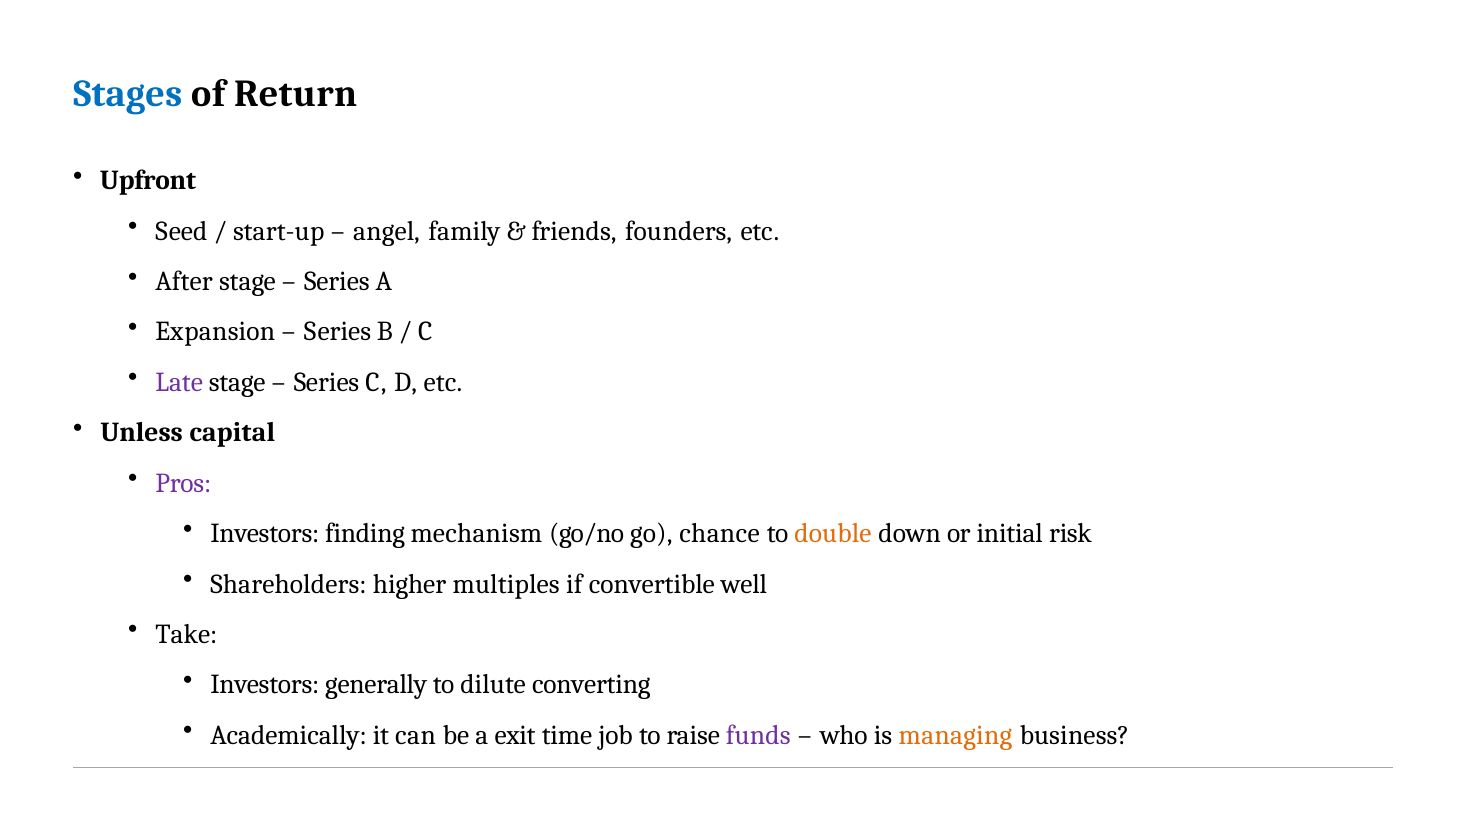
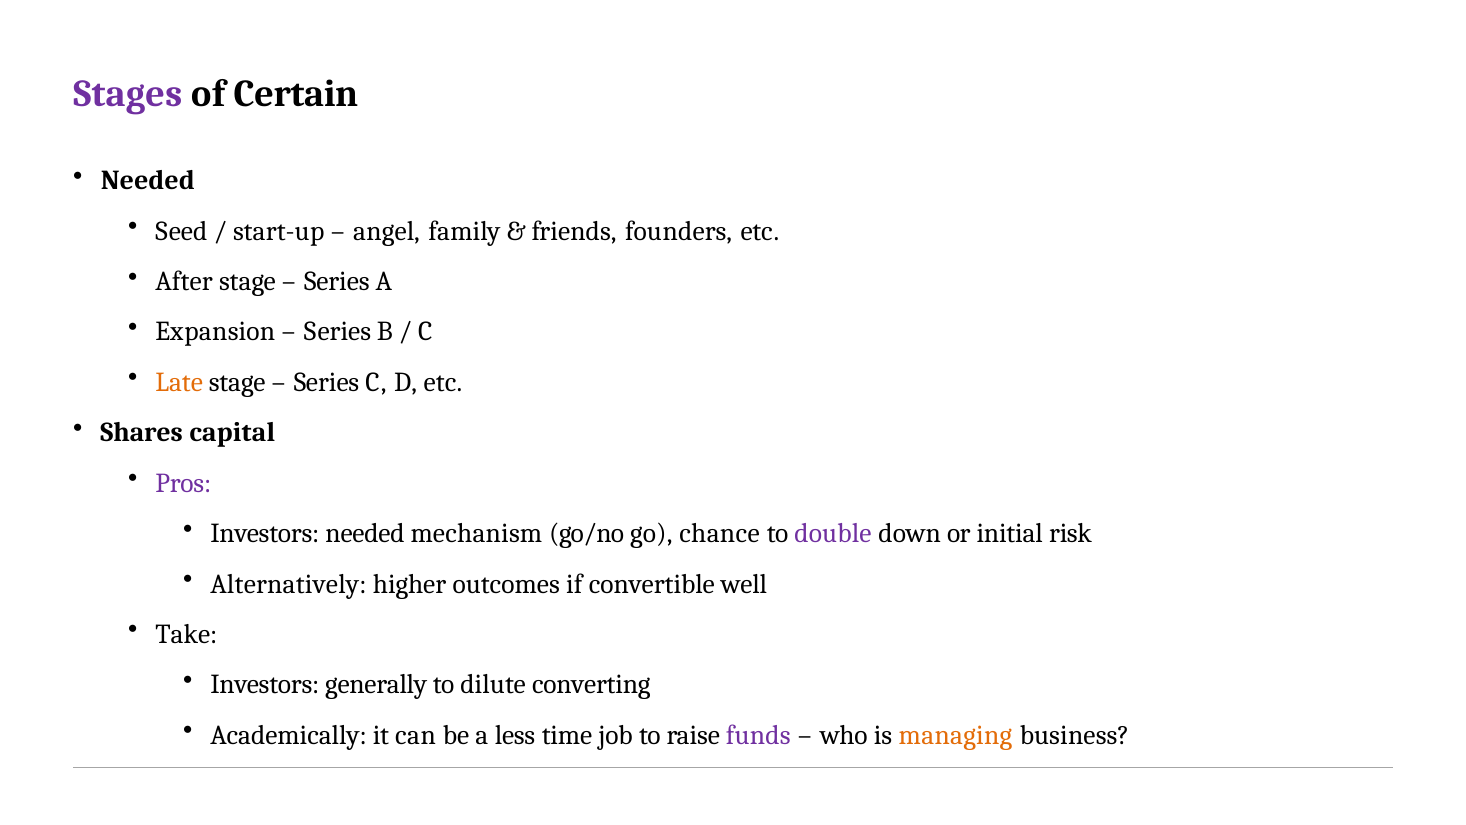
Stages colour: blue -> purple
Return: Return -> Certain
Upfront at (148, 181): Upfront -> Needed
Late colour: purple -> orange
Unless: Unless -> Shares
Investors finding: finding -> needed
double colour: orange -> purple
Shareholders: Shareholders -> Alternatively
multiples: multiples -> outcomes
exit: exit -> less
